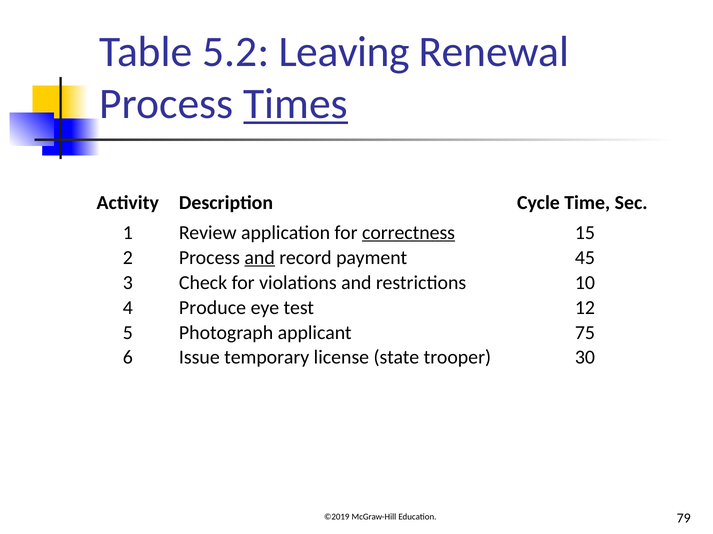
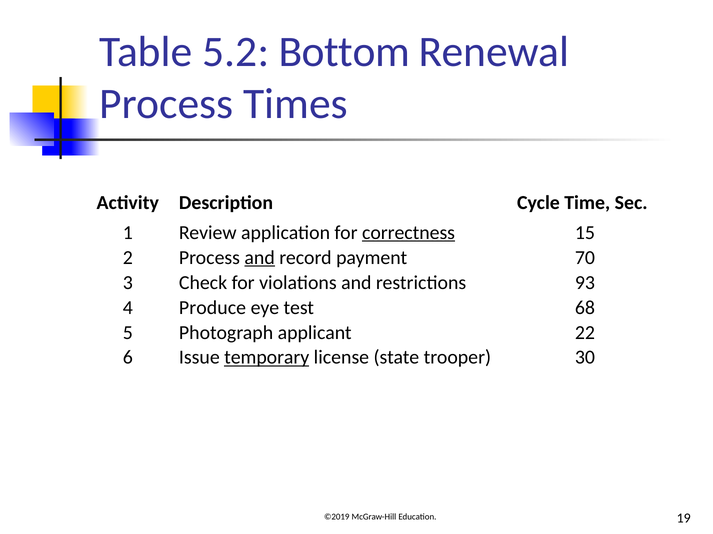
Leaving: Leaving -> Bottom
Times underline: present -> none
45: 45 -> 70
10: 10 -> 93
12: 12 -> 68
75: 75 -> 22
temporary underline: none -> present
79: 79 -> 19
